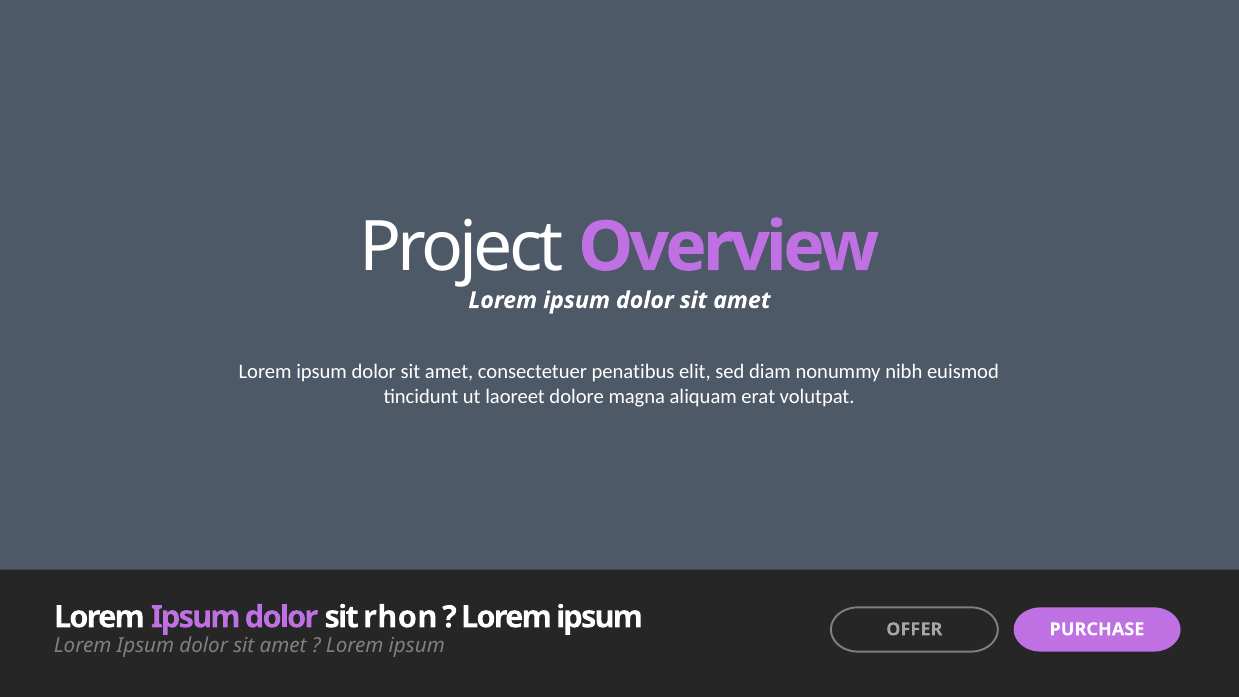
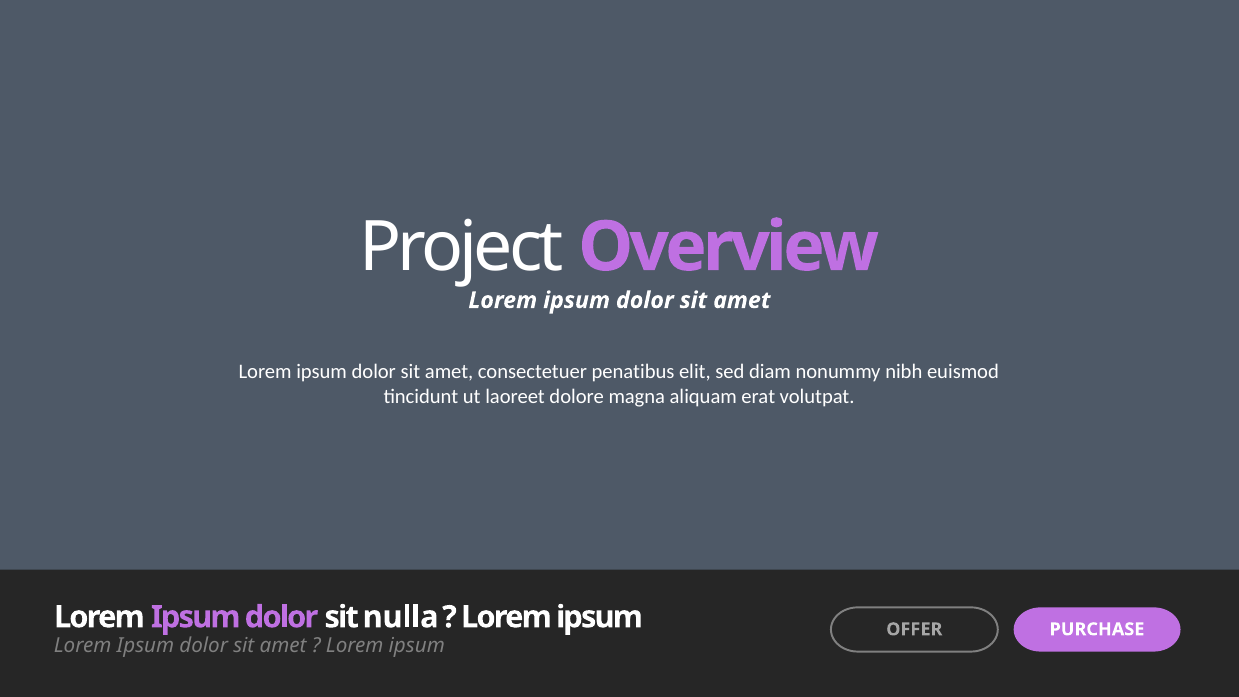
rhon: rhon -> nulla
